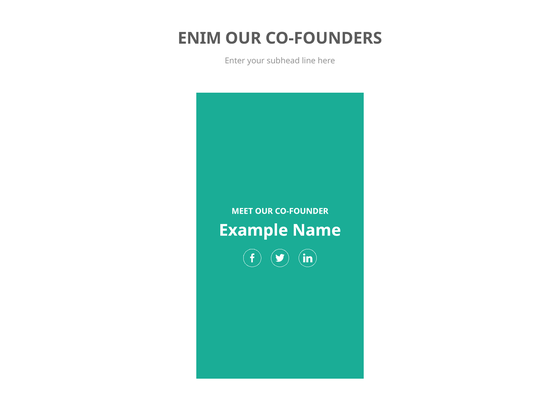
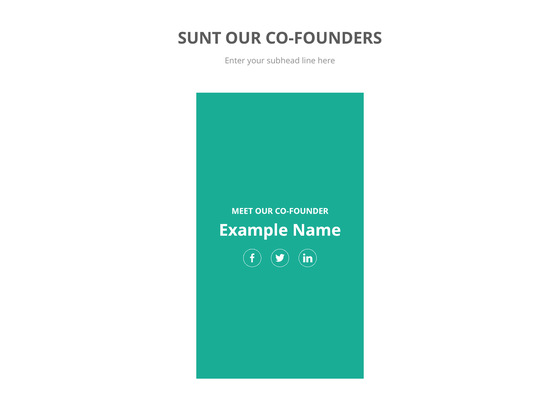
ENIM: ENIM -> SUNT
